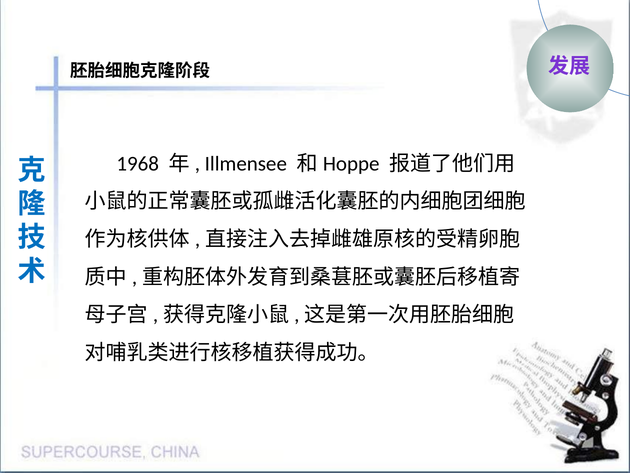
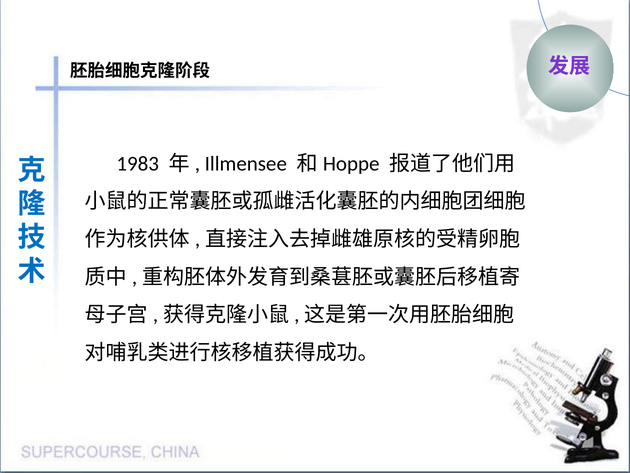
1968: 1968 -> 1983
